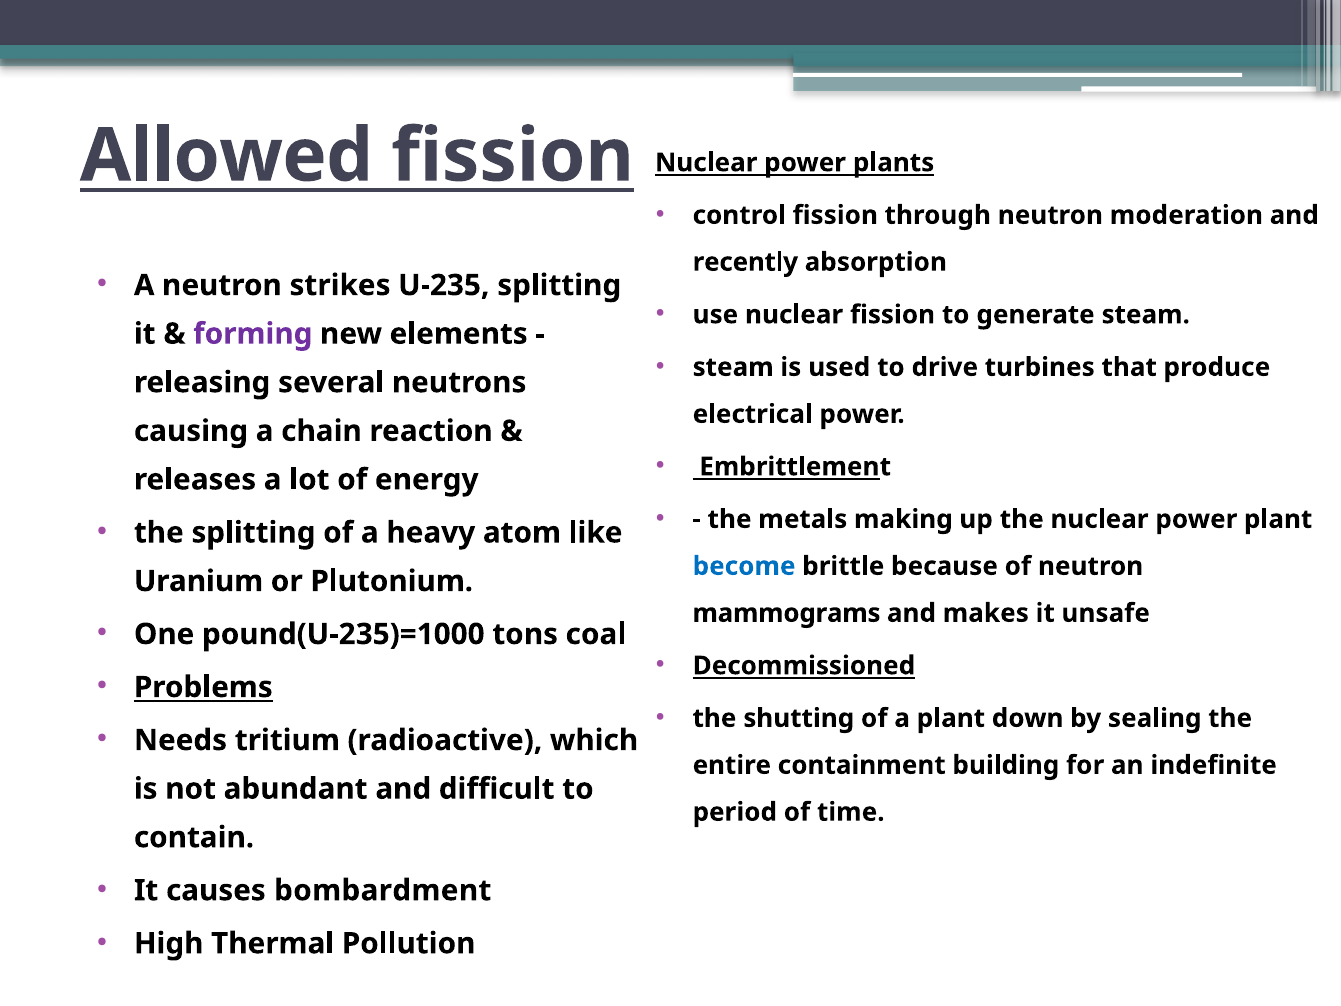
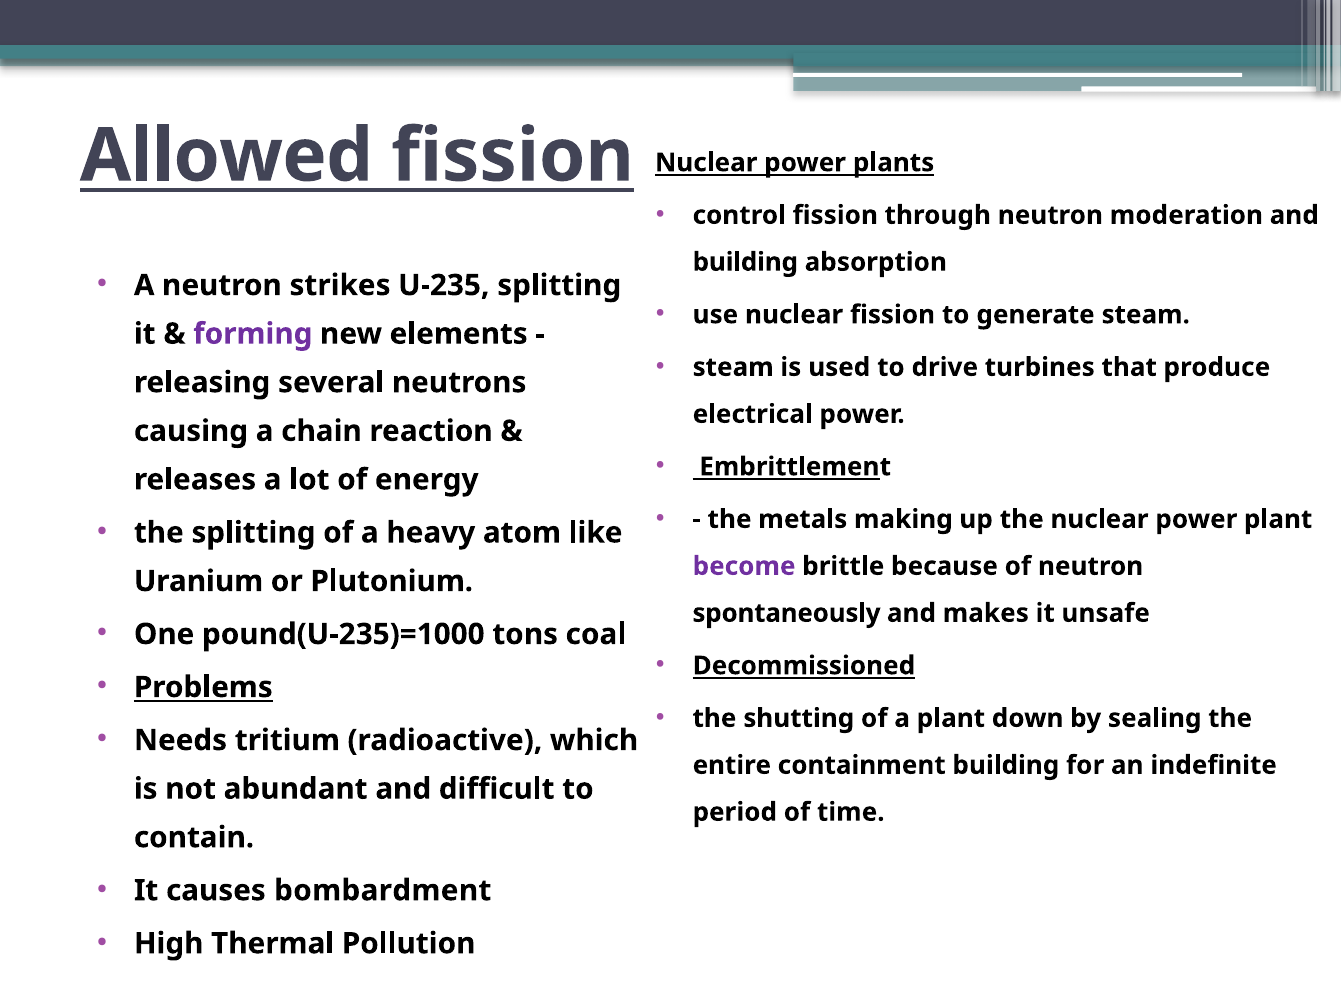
recently at (745, 262): recently -> building
become colour: blue -> purple
mammograms: mammograms -> spontaneously
